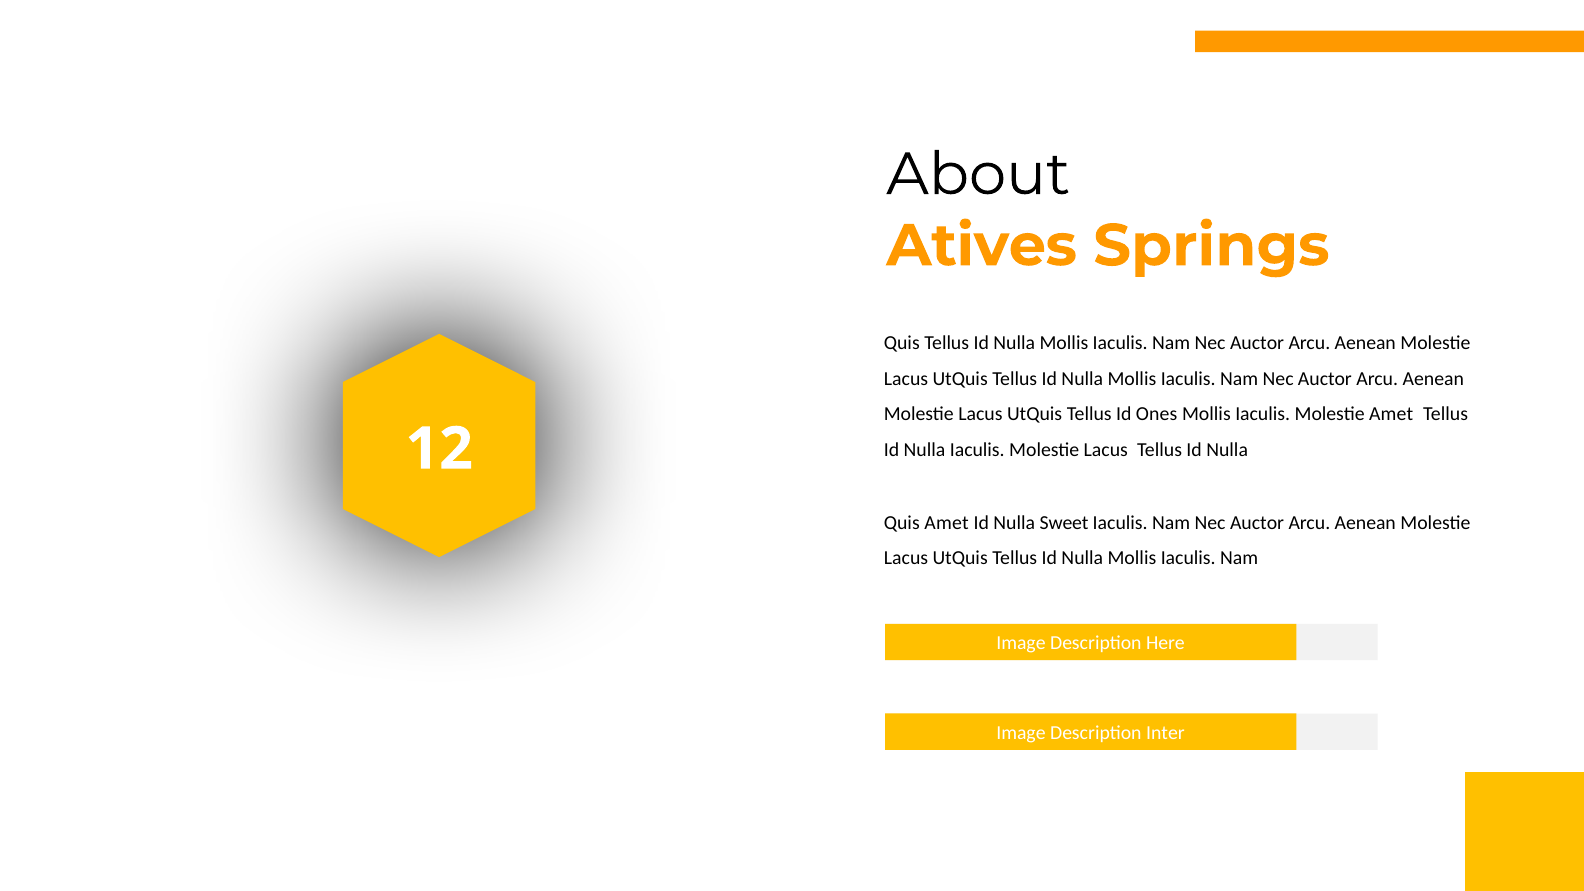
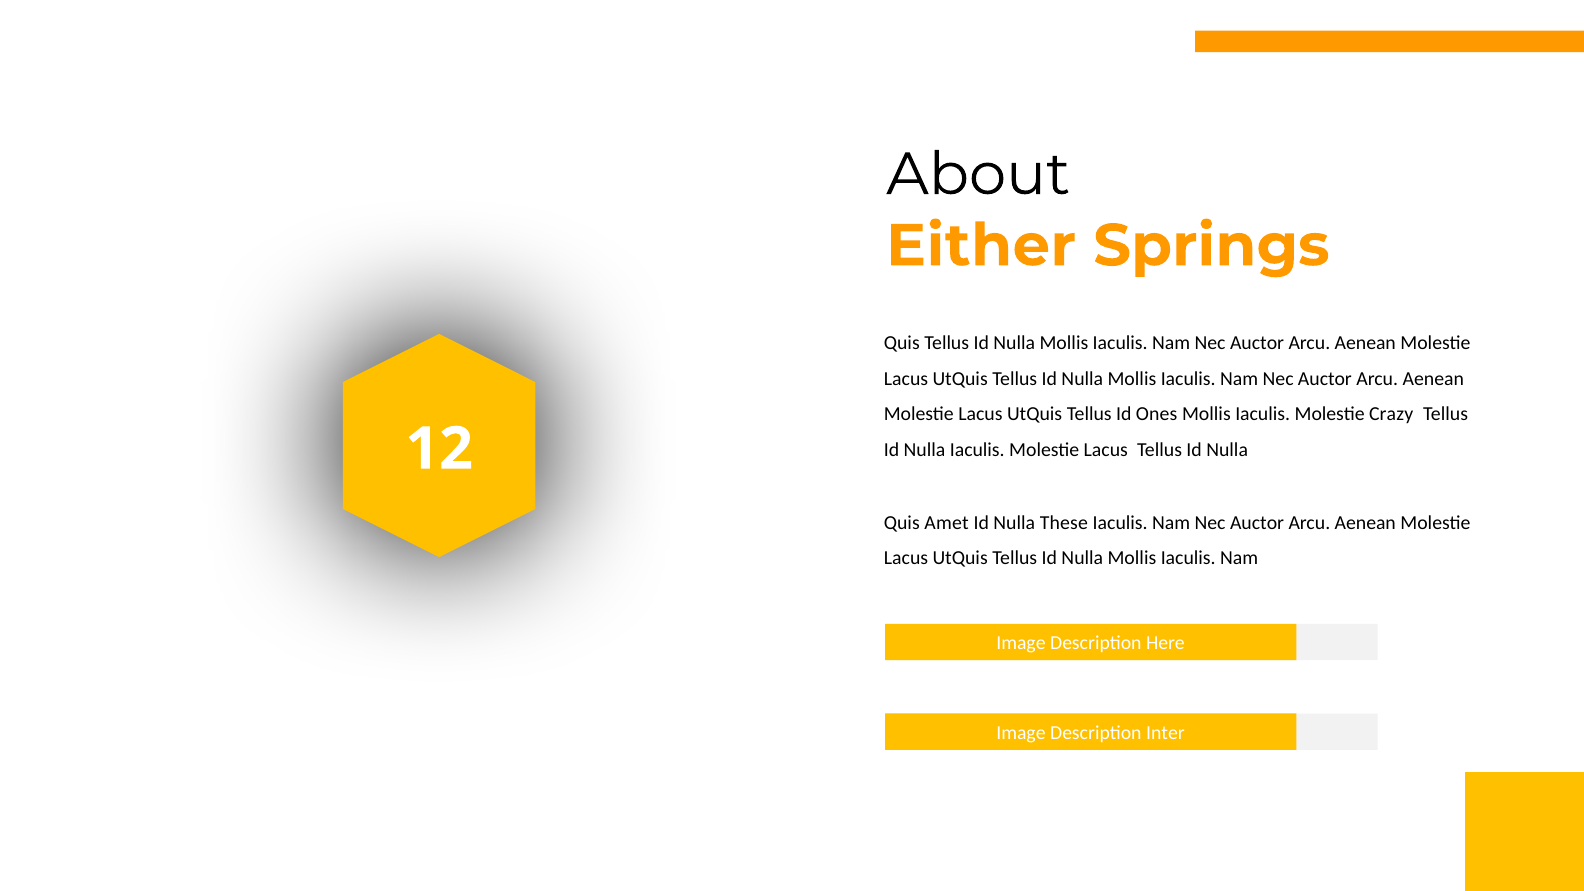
Atives: Atives -> Either
Molestie Amet: Amet -> Crazy
Sweet: Sweet -> These
